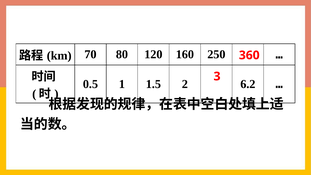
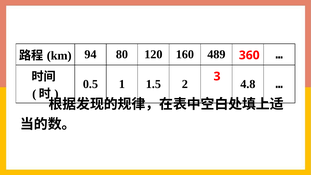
70: 70 -> 94
250: 250 -> 489
6.2: 6.2 -> 4.8
